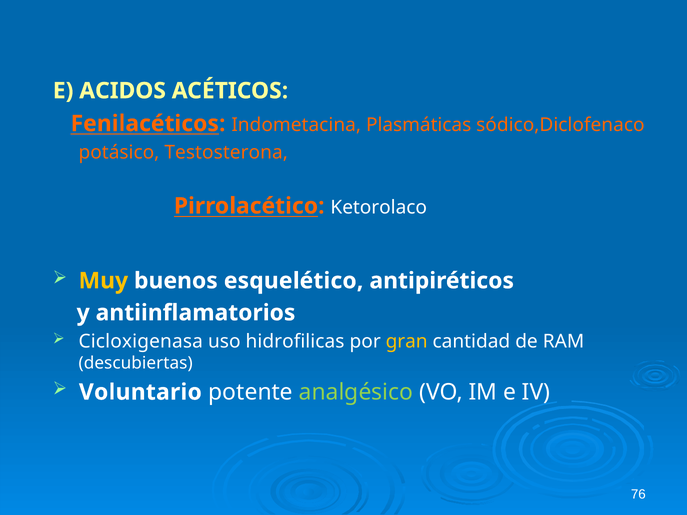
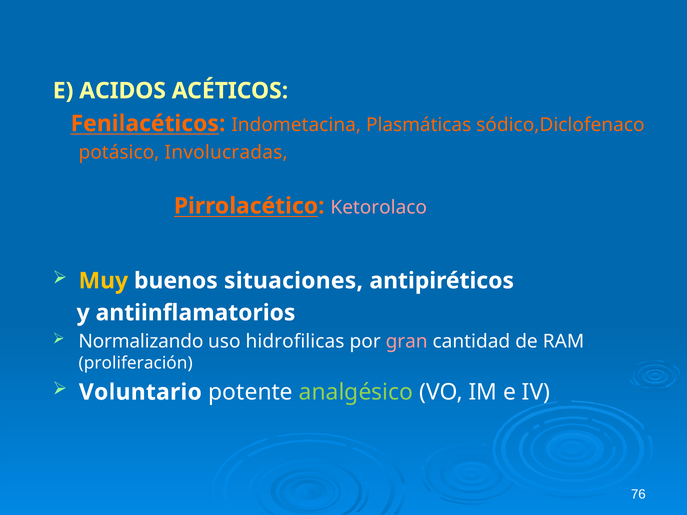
Testosterona: Testosterona -> Involucradas
Ketorolaco colour: white -> pink
esquelético: esquelético -> situaciones
Cicloxigenasa: Cicloxigenasa -> Normalizando
gran colour: yellow -> pink
descubiertas: descubiertas -> proliferación
